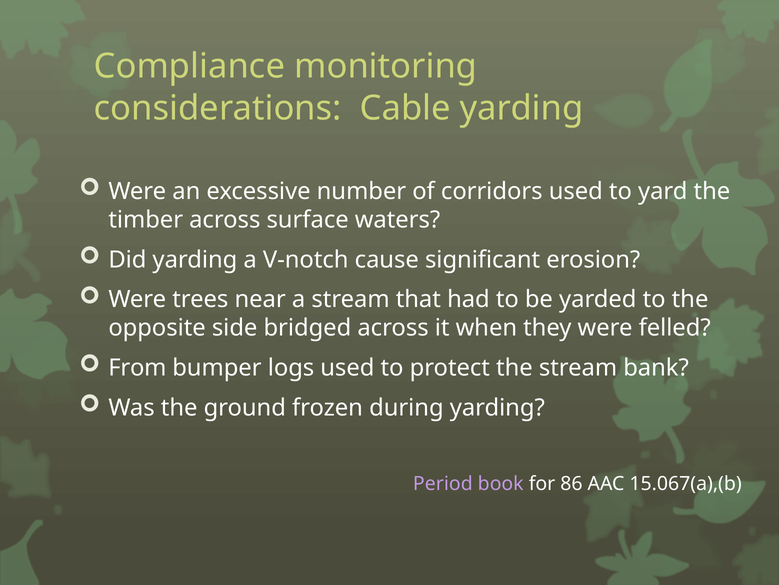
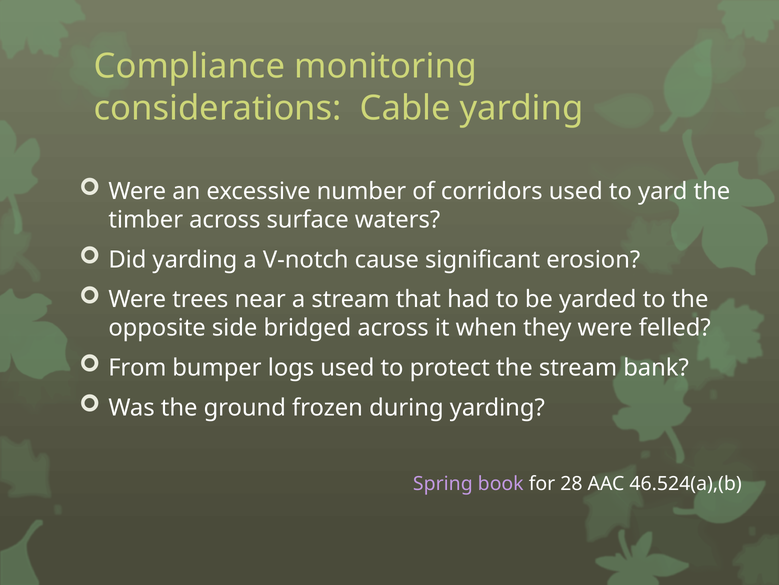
Period: Period -> Spring
86: 86 -> 28
15.067(a),(b: 15.067(a),(b -> 46.524(a),(b
